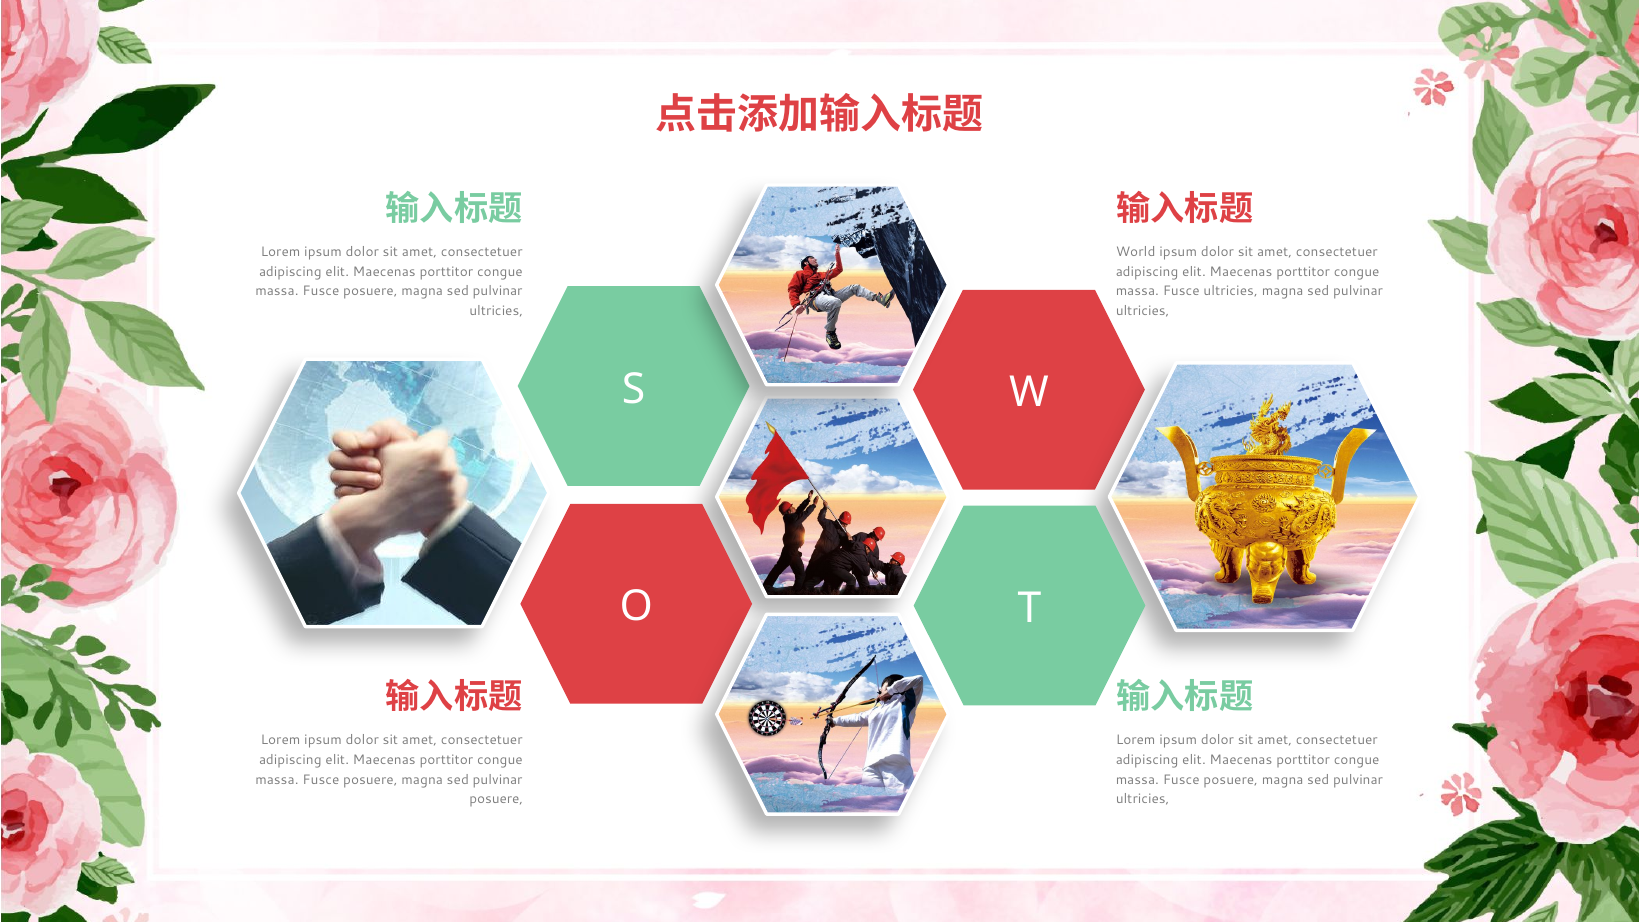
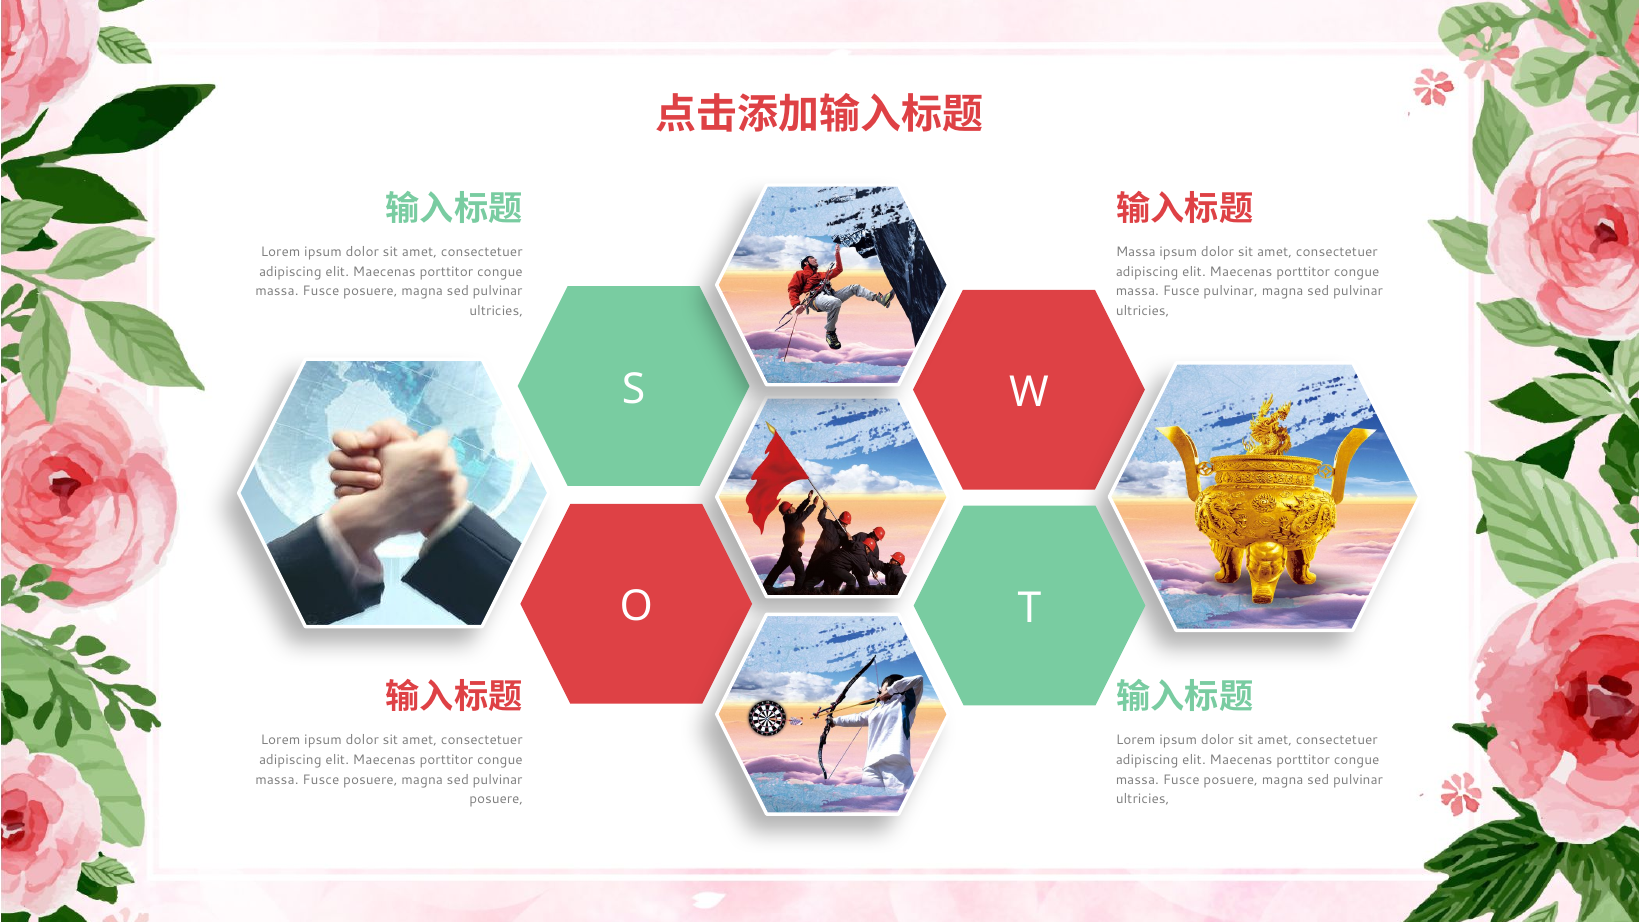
World at (1136, 252): World -> Massa
Fusce ultricies: ultricies -> pulvinar
